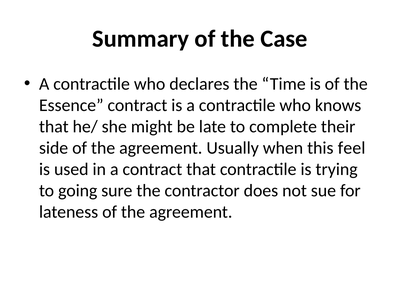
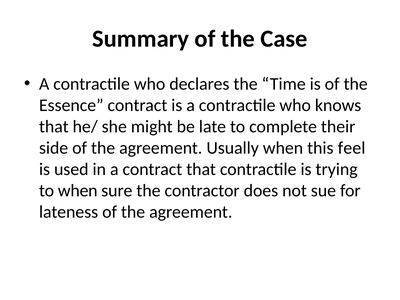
to going: going -> when
